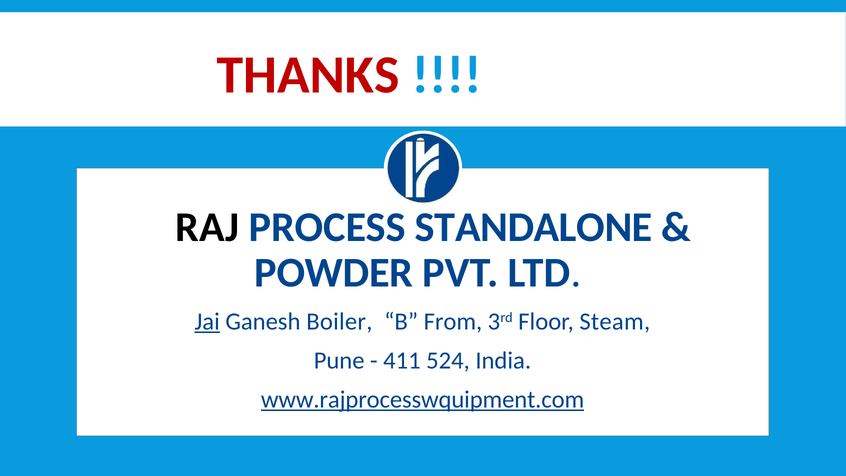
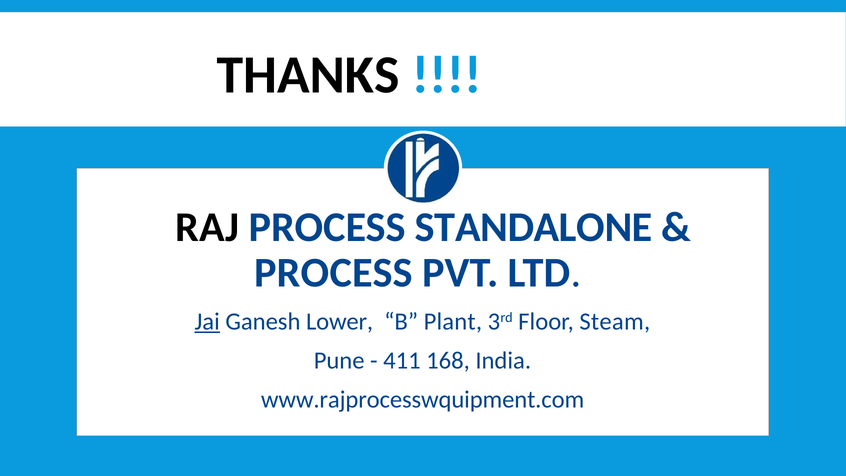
THANKS colour: red -> black
POWDER at (334, 273): POWDER -> PROCESS
Boiler: Boiler -> Lower
From: From -> Plant
524: 524 -> 168
www.rajprocesswquipment.com underline: present -> none
